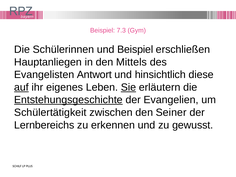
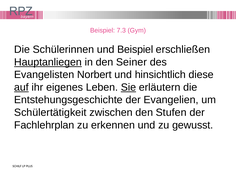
Hauptanliegen underline: none -> present
Mittels: Mittels -> Seiner
Antwort: Antwort -> Norbert
Entstehungsgeschichte underline: present -> none
Seiner: Seiner -> Stufen
Lernbereichs: Lernbereichs -> Fachlehrplan
